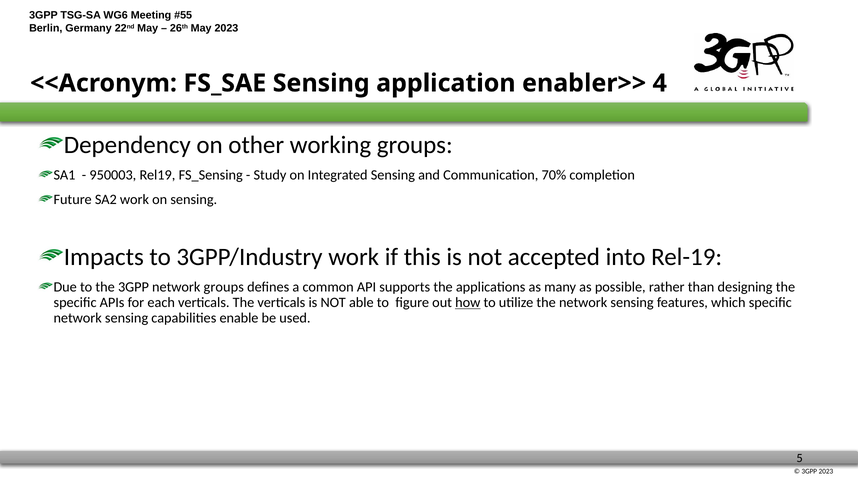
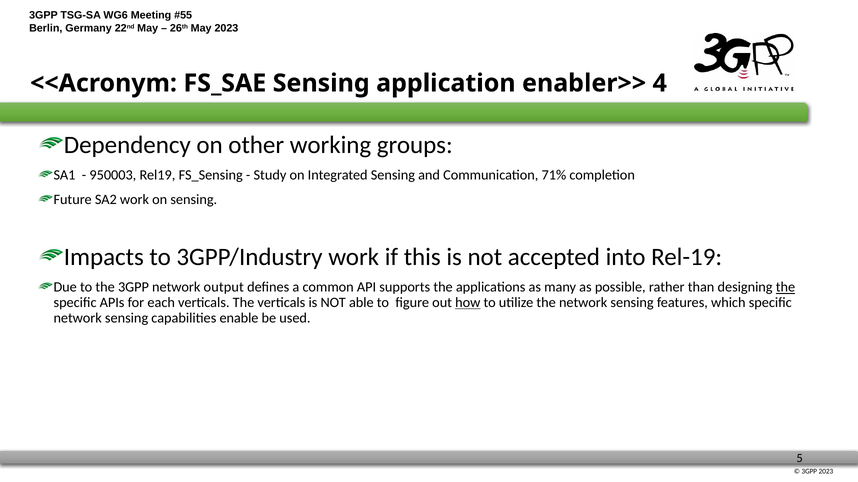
70%: 70% -> 71%
network groups: groups -> output
the at (785, 288) underline: none -> present
